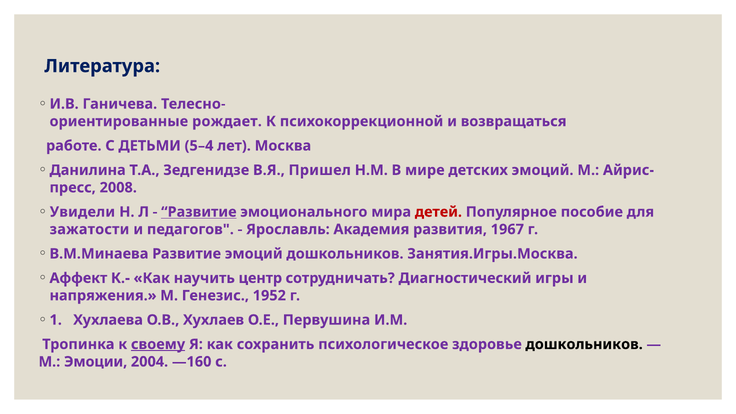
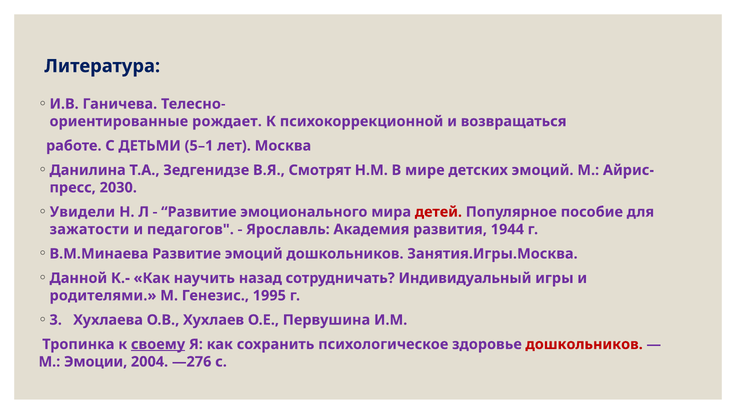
5–4: 5–4 -> 5–1
Пришел: Пришел -> Смотрят
2008: 2008 -> 2030
Развитие at (199, 212) underline: present -> none
1967: 1967 -> 1944
Аффект: Аффект -> Данной
центр: центр -> назад
Диагностический: Диагностический -> Индивидуальный
напряжения: напряжения -> родителями
1952: 1952 -> 1995
1: 1 -> 3
дошкольников at (584, 344) colour: black -> red
—160: —160 -> —276
